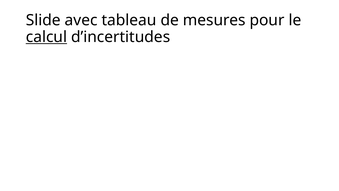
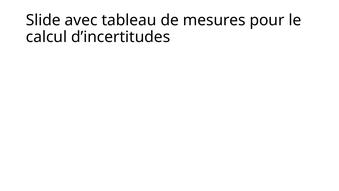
calcul underline: present -> none
